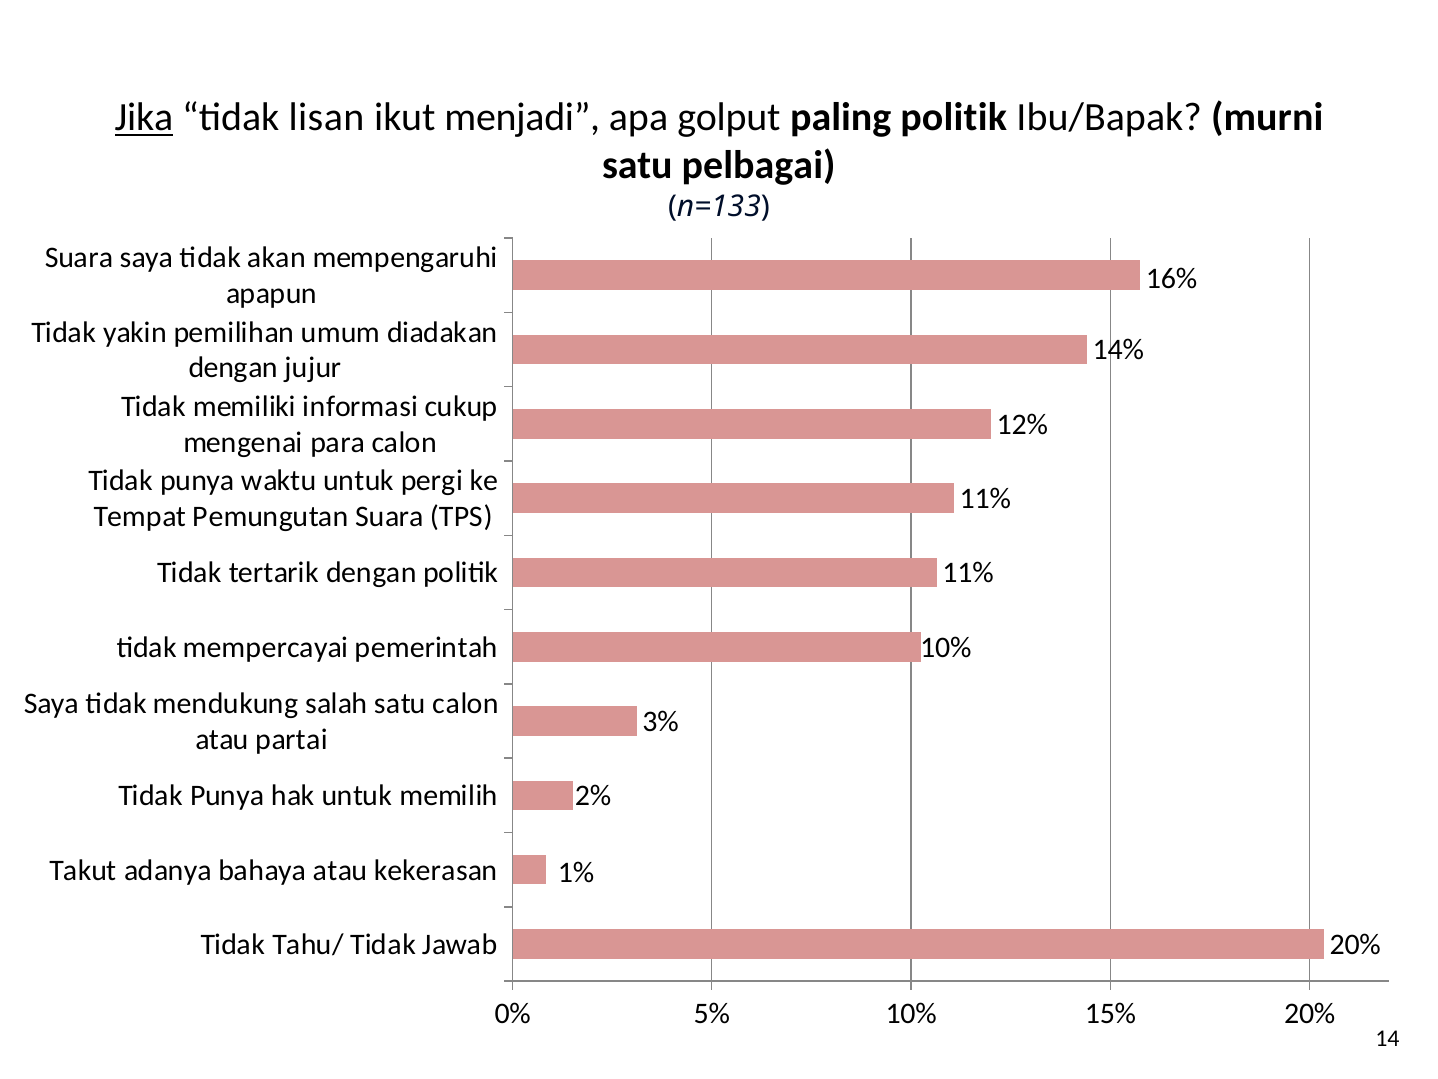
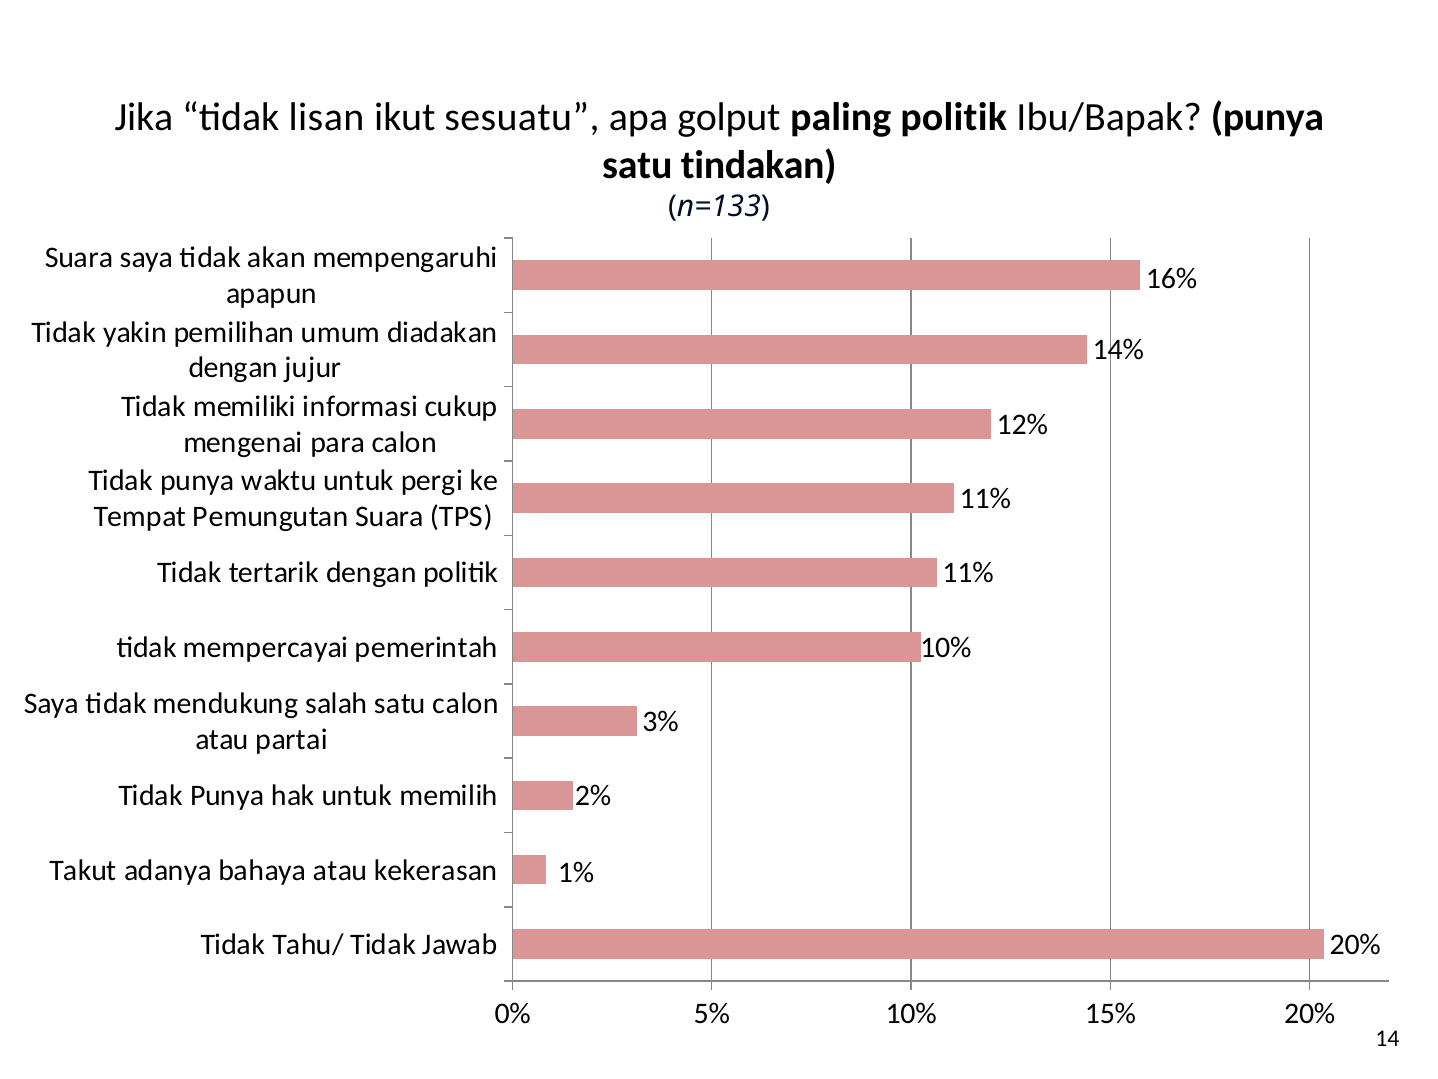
Jika underline: present -> none
menjadi: menjadi -> sesuatu
Ibu/Bapak murni: murni -> punya
pelbagai: pelbagai -> tindakan
